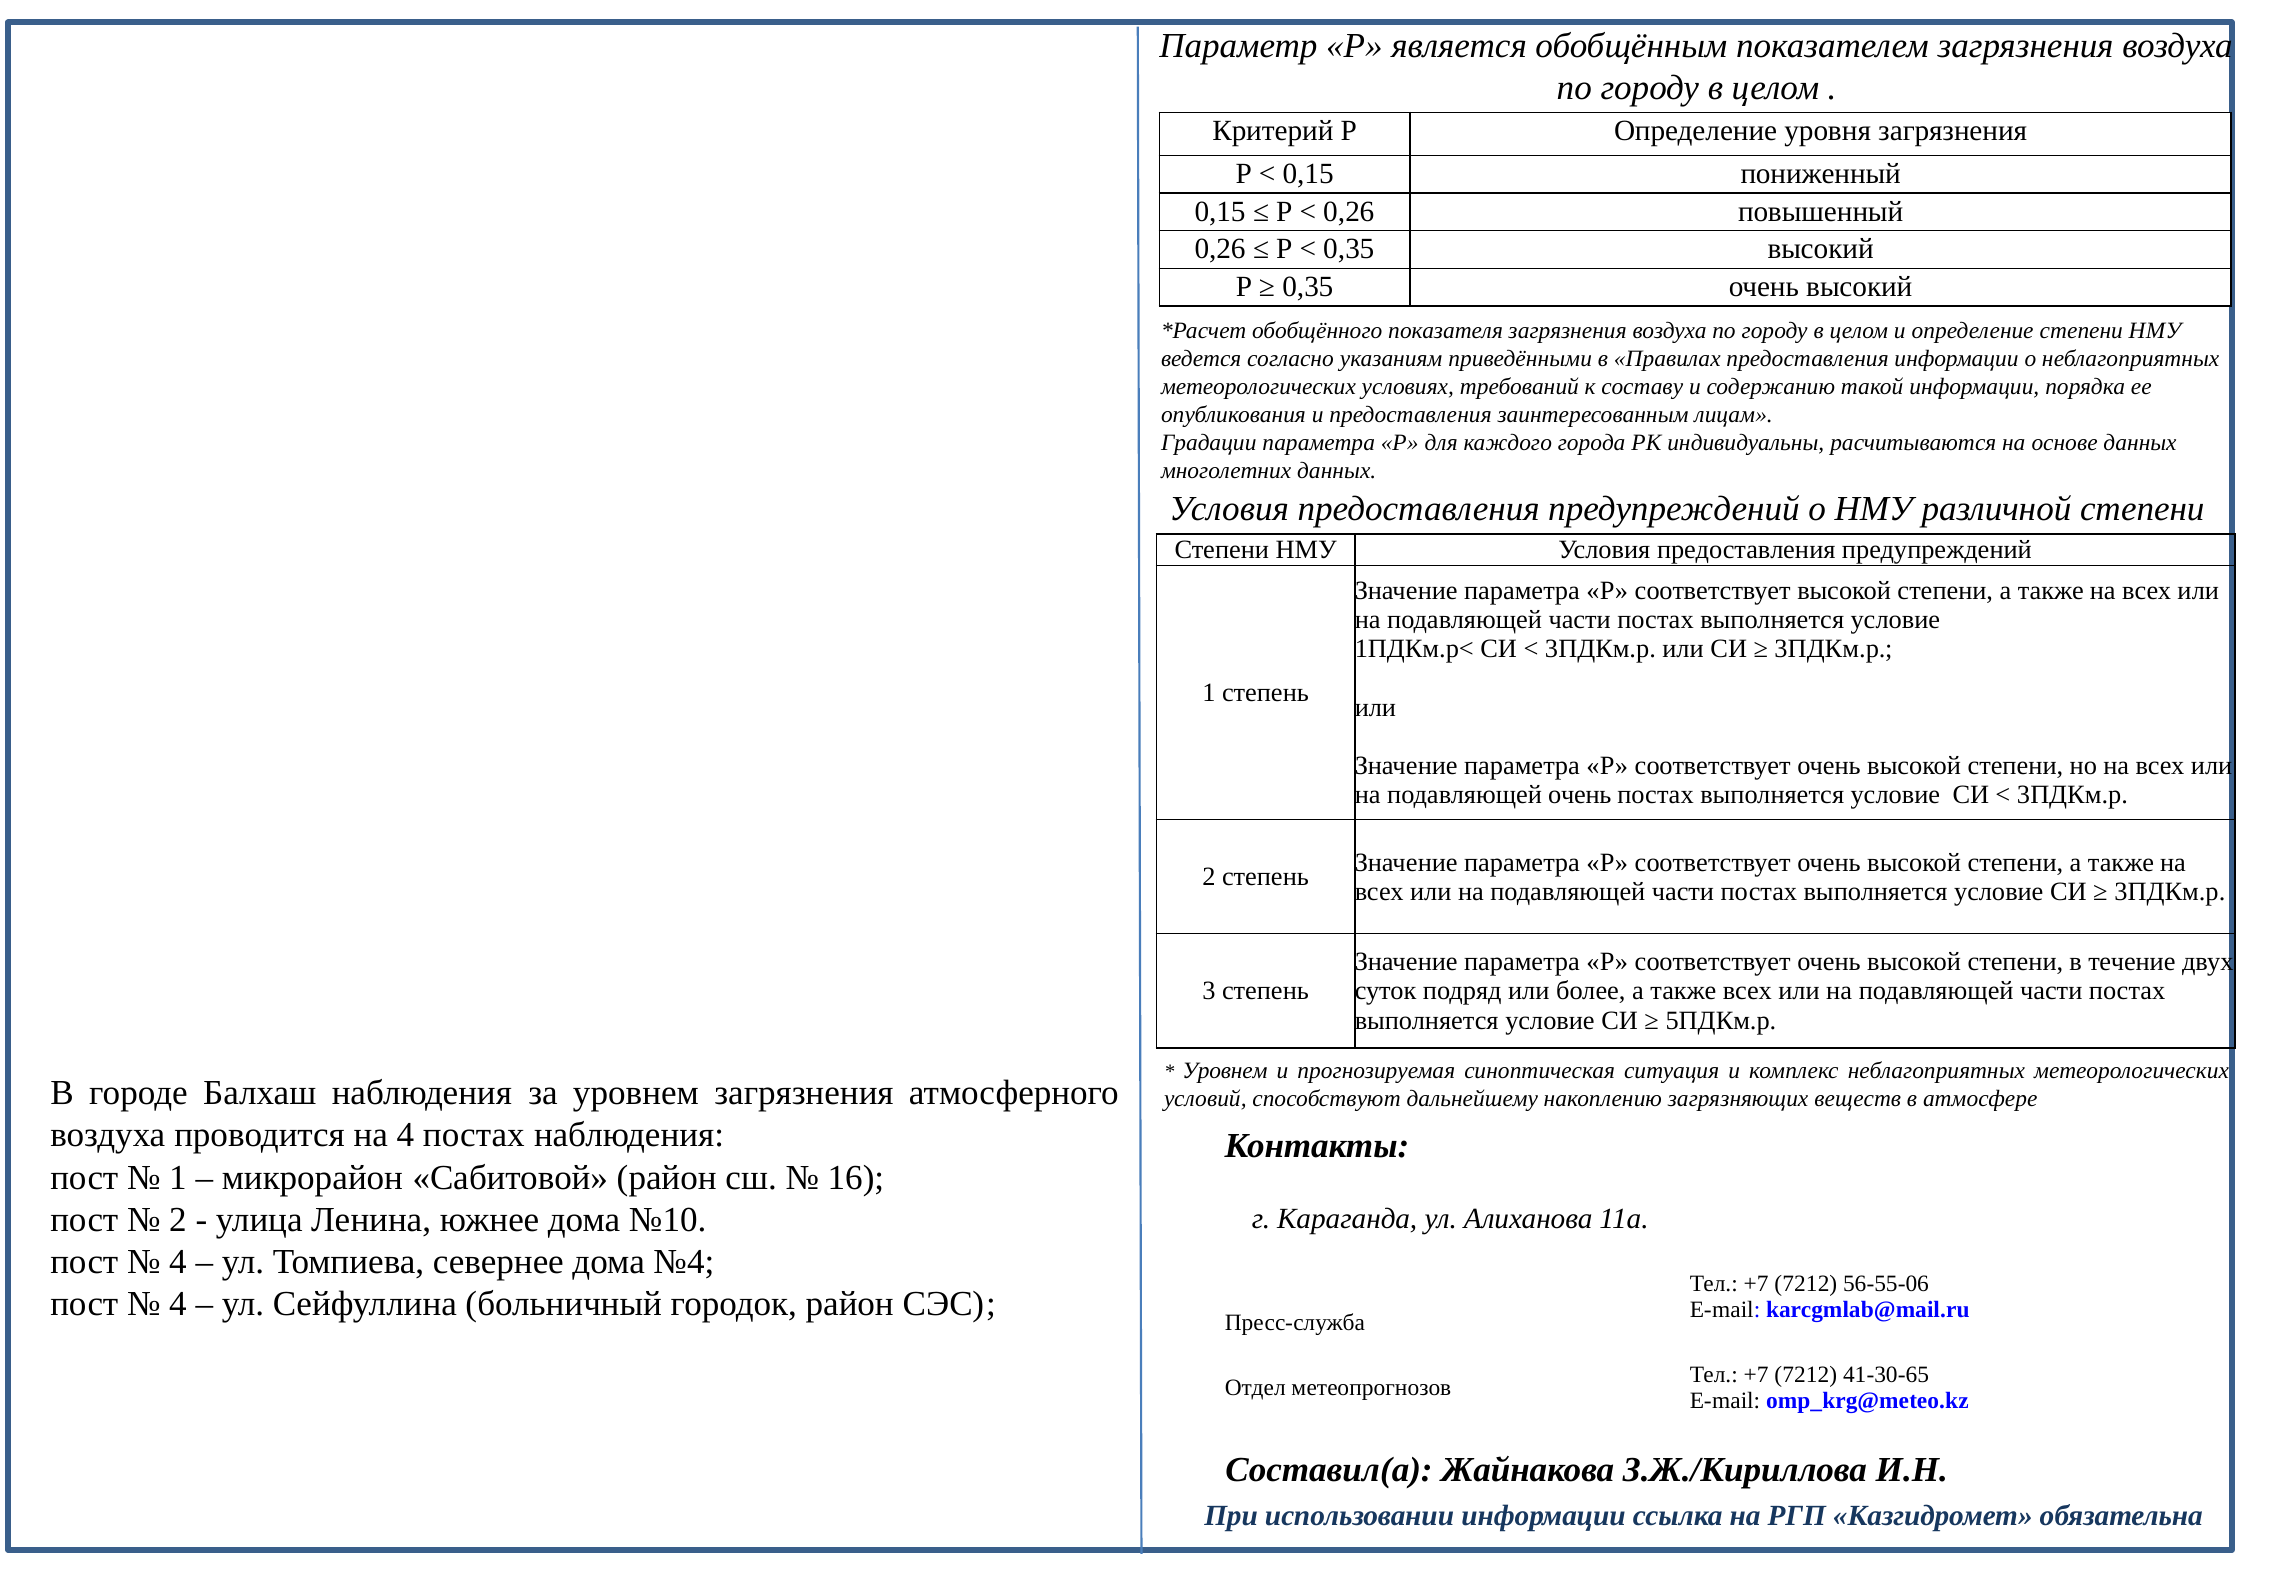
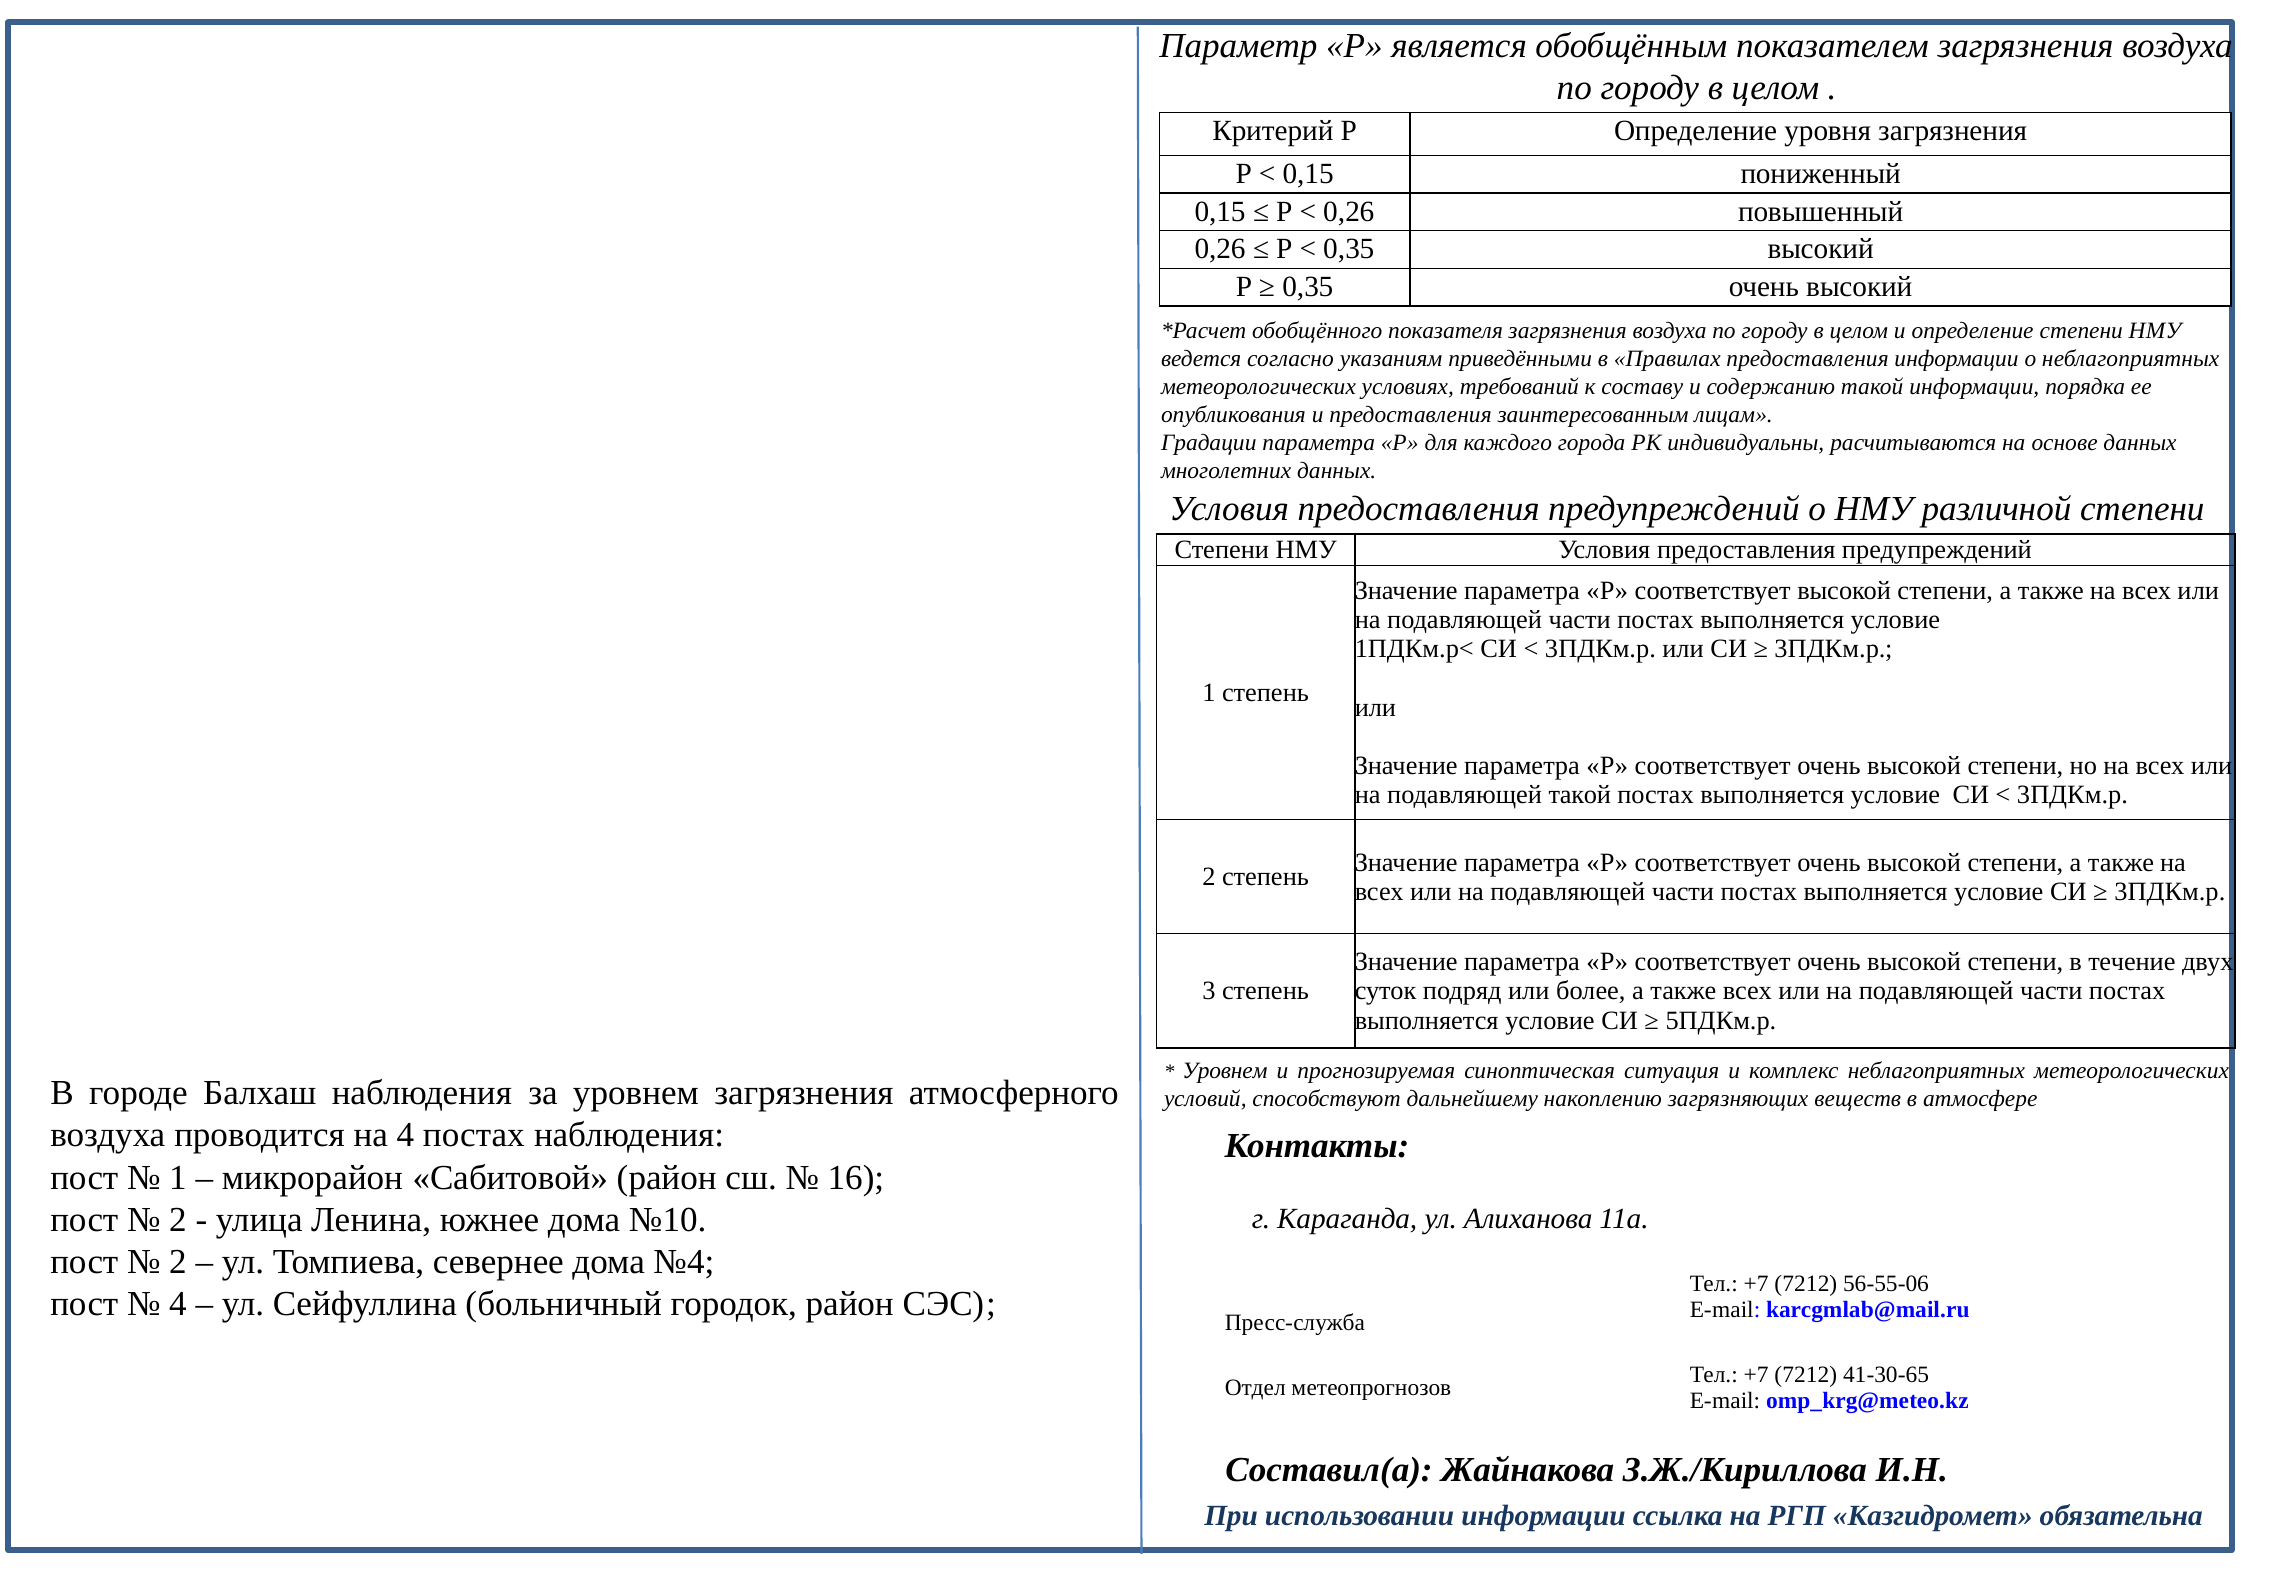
подавляющей очень: очень -> такой
4 at (178, 1261): 4 -> 2
